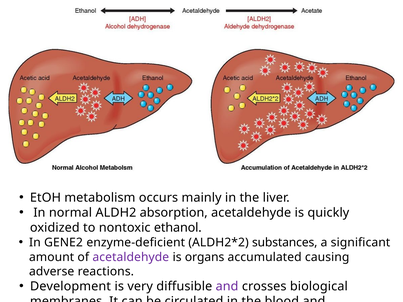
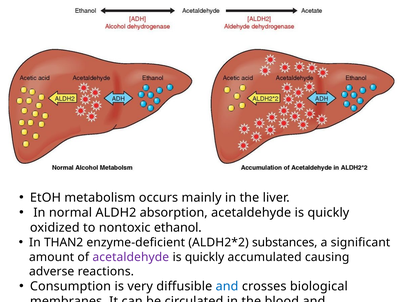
GENE2: GENE2 -> THAN2
organs at (205, 257): organs -> quickly
Development: Development -> Consumption
and at (227, 287) colour: purple -> blue
